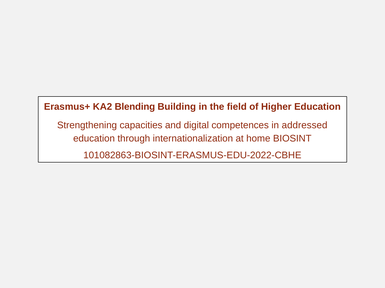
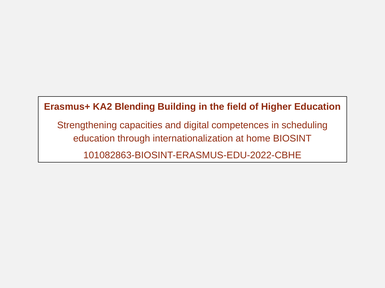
addressed: addressed -> scheduling
